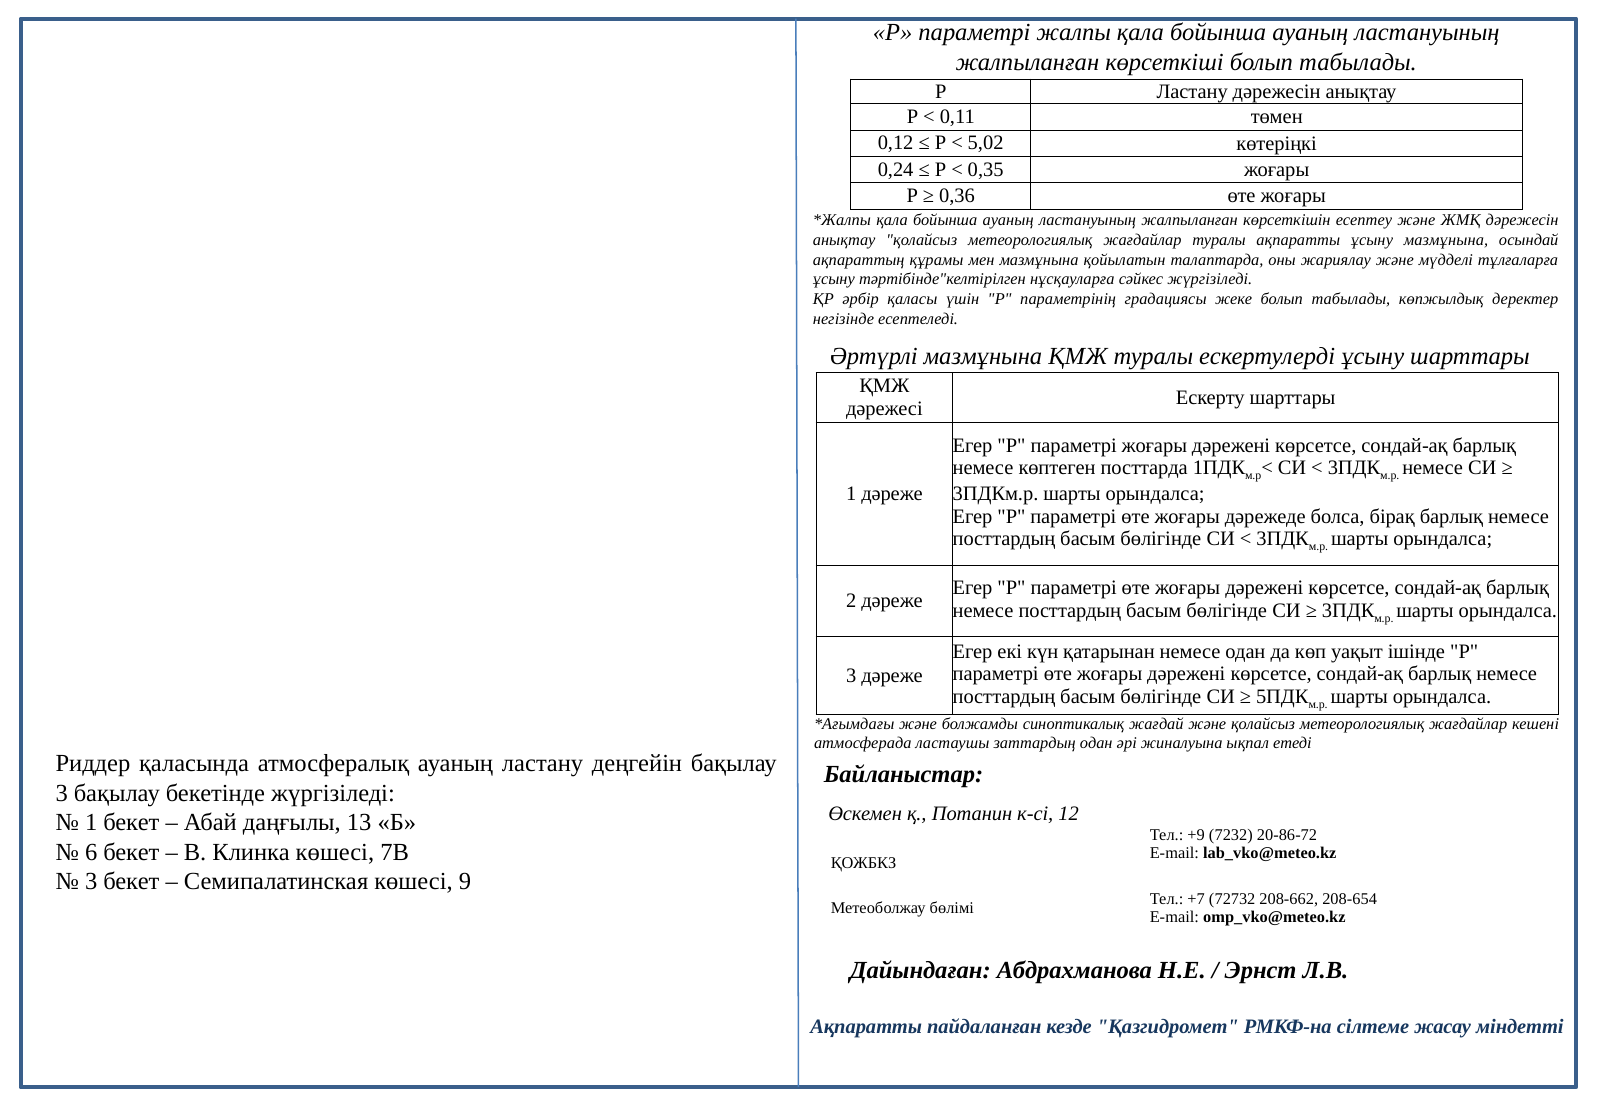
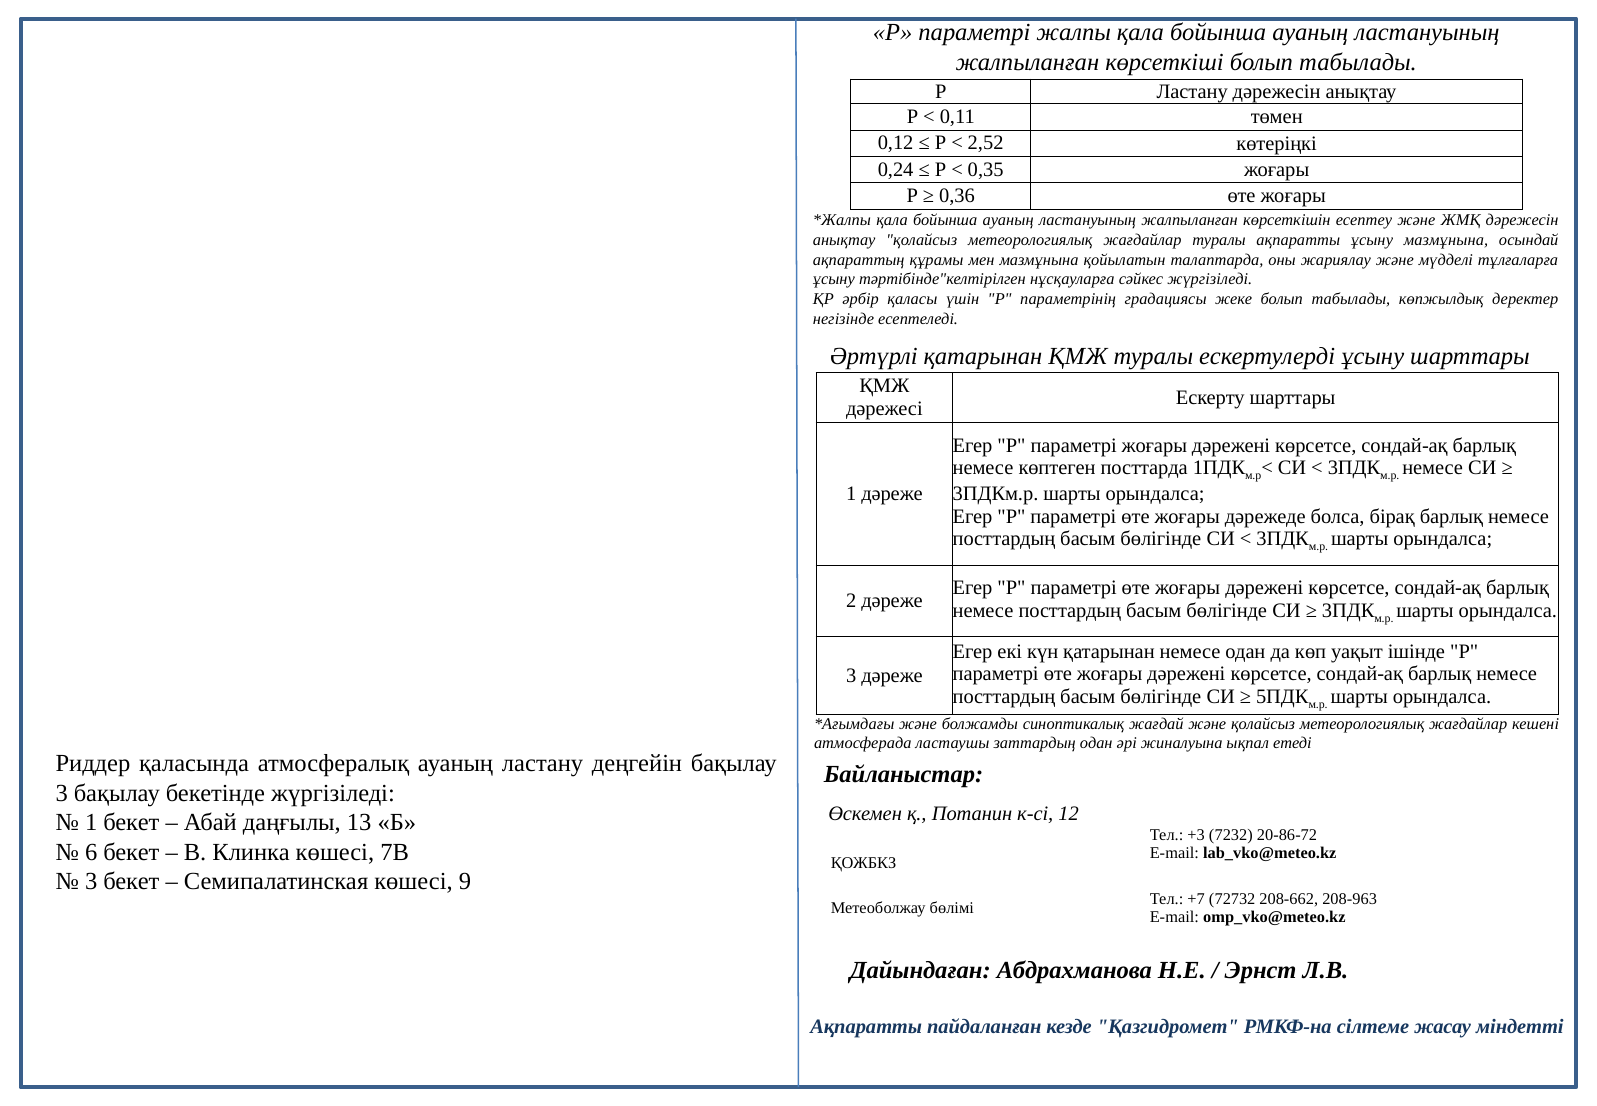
5,02: 5,02 -> 2,52
Әртүрлі мазмұнына: мазмұнына -> қатарынан
+9: +9 -> +3
208-654: 208-654 -> 208-963
